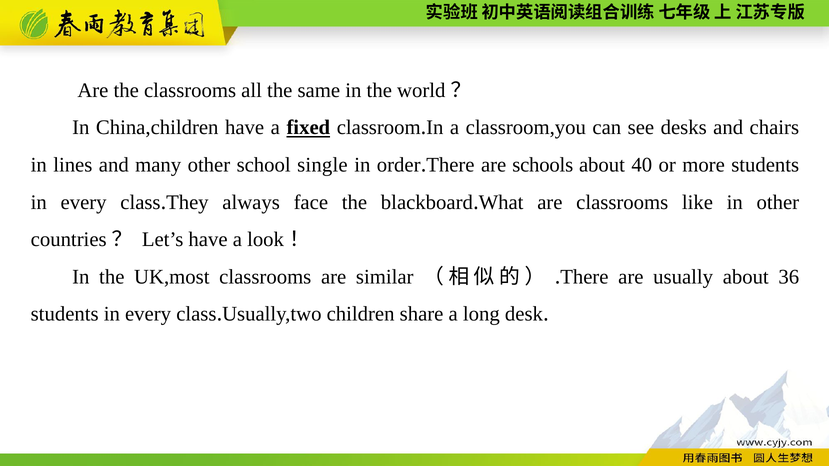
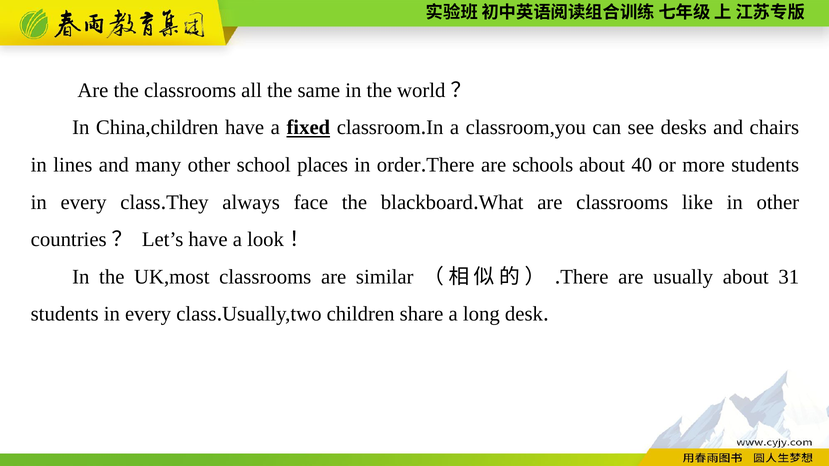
single: single -> places
36: 36 -> 31
